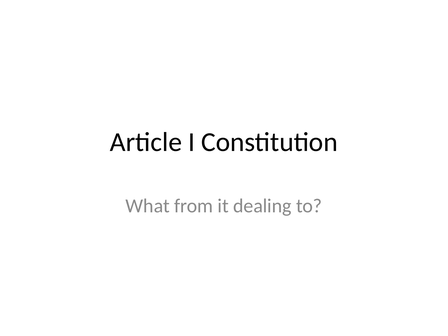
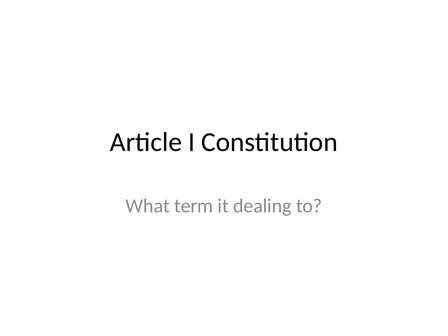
from: from -> term
